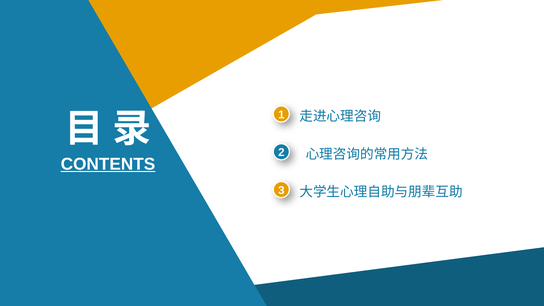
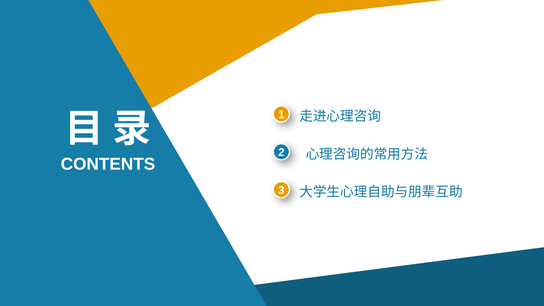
CONTENTS underline: present -> none
